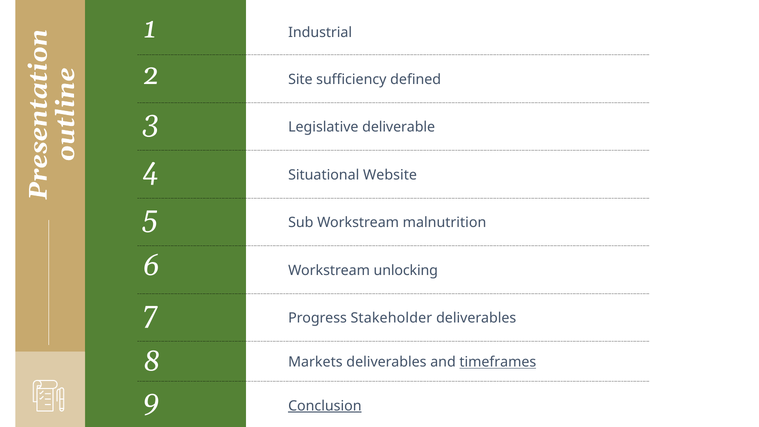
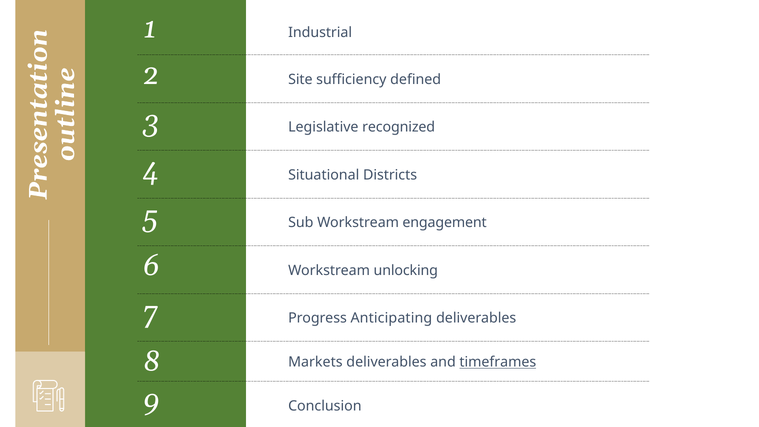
deliverable: deliverable -> recognized
Website: Website -> Districts
malnutrition: malnutrition -> engagement
Stakeholder: Stakeholder -> Anticipating
Conclusion underline: present -> none
